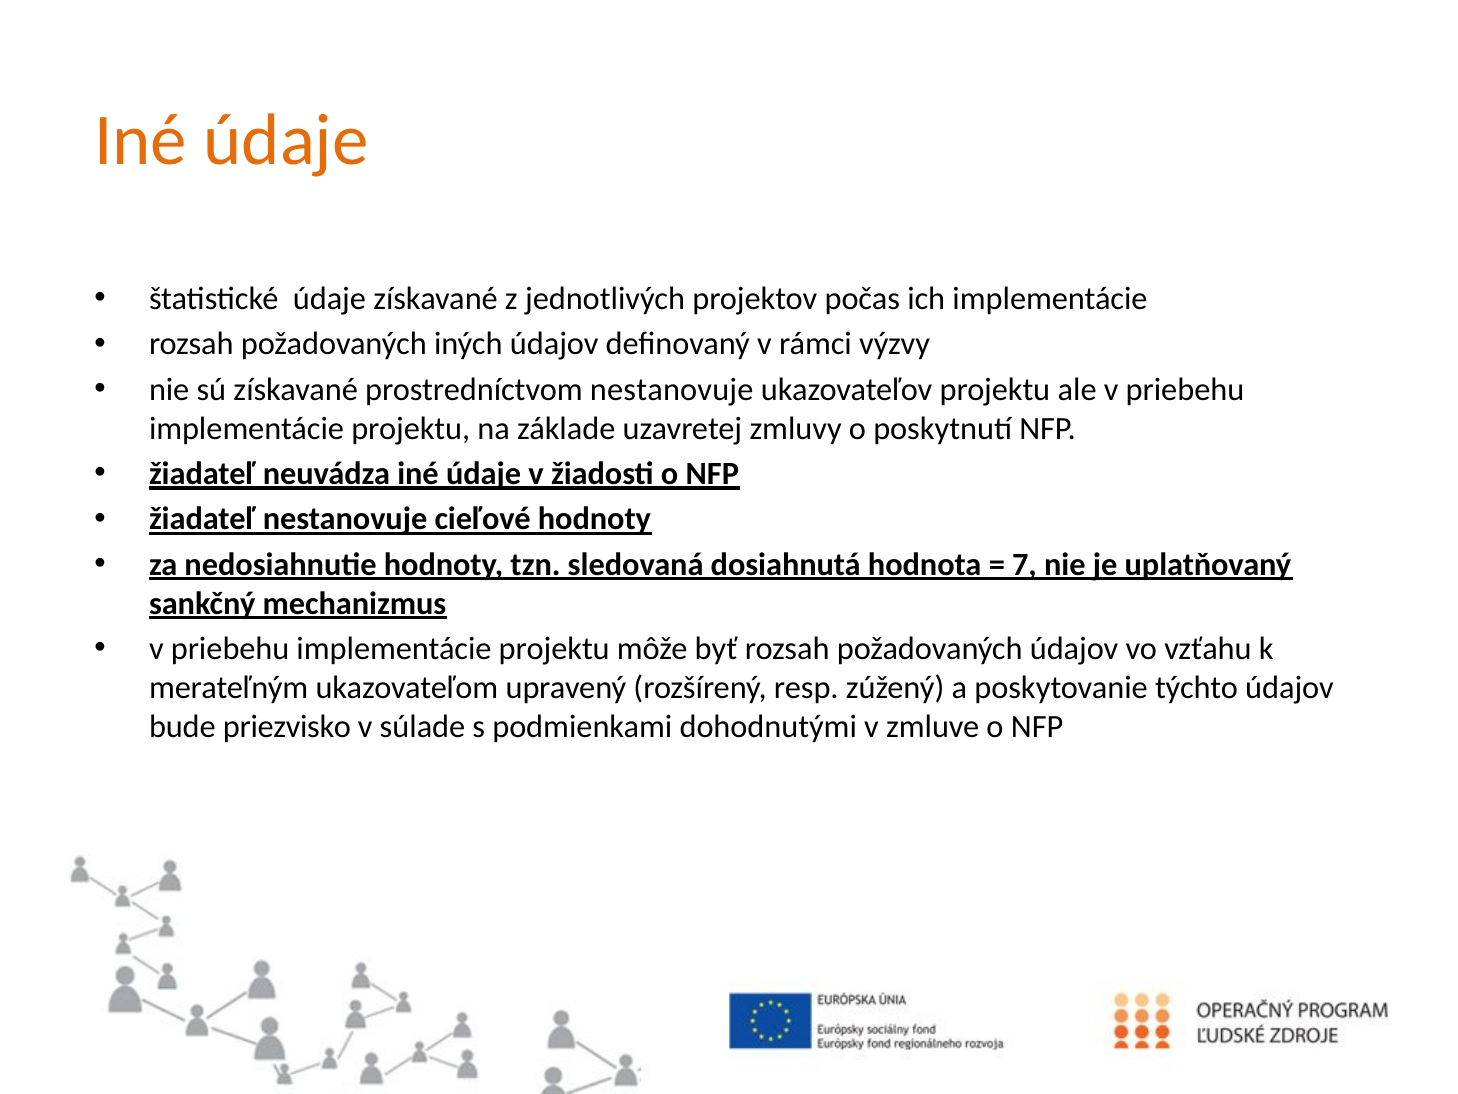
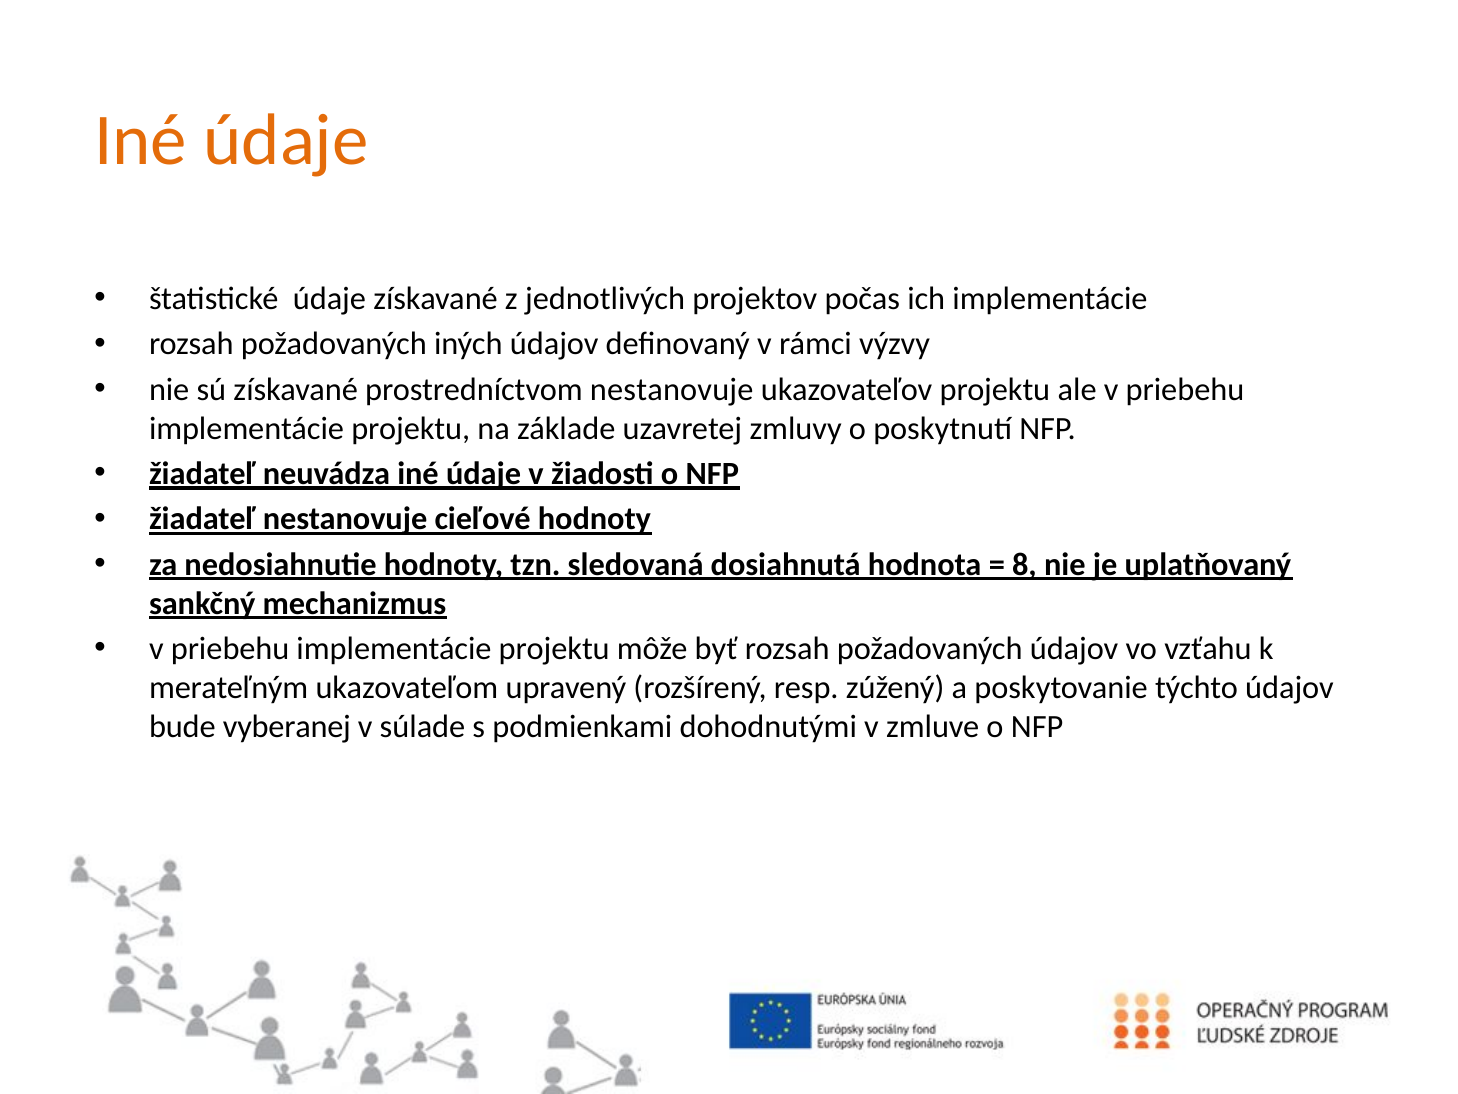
7: 7 -> 8
priezvisko: priezvisko -> vyberanej
